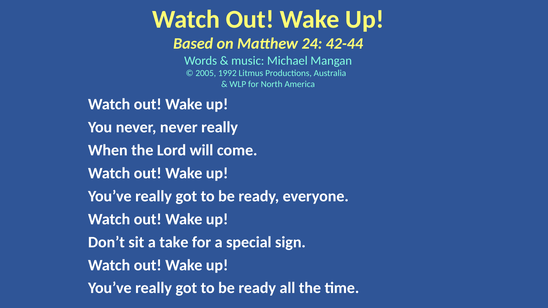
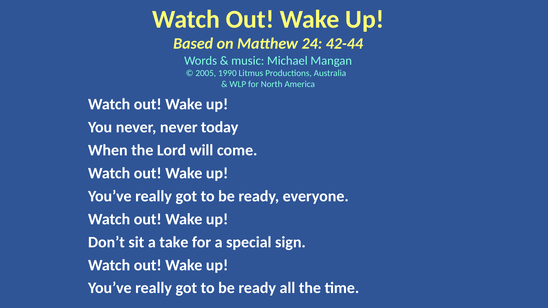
1992: 1992 -> 1990
never really: really -> today
